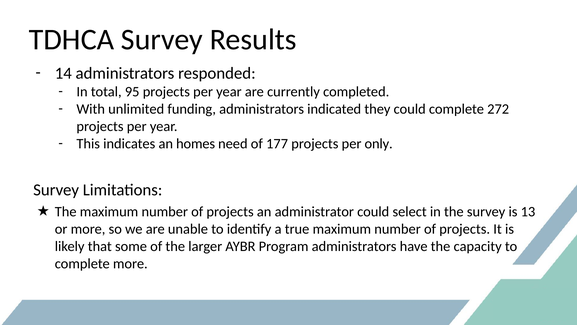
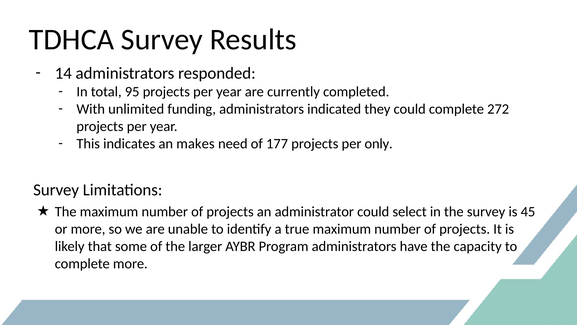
homes: homes -> makes
13: 13 -> 45
